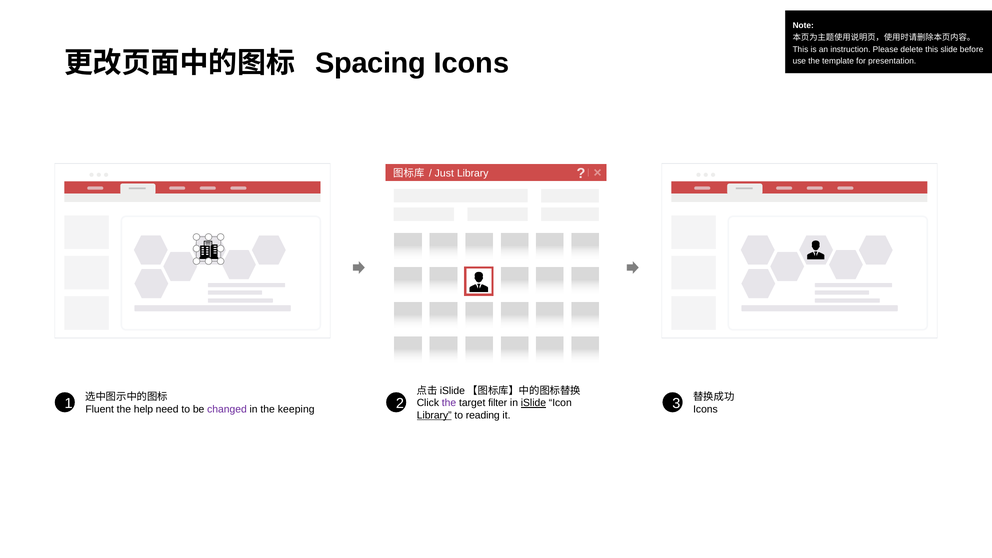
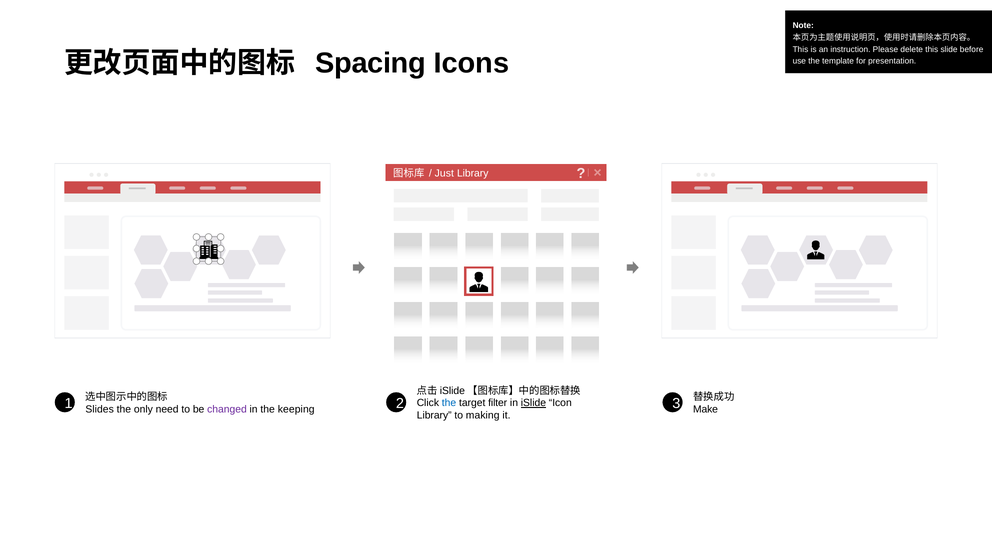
the at (449, 403) colour: purple -> blue
Fluent: Fluent -> Slides
help: help -> only
Icons at (705, 409): Icons -> Make
Library at (434, 415) underline: present -> none
reading: reading -> making
